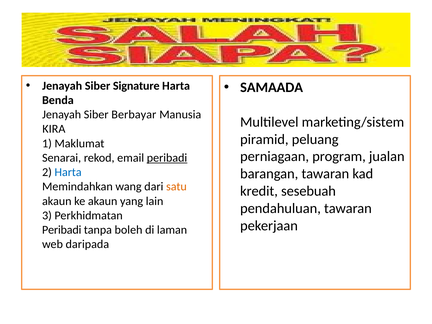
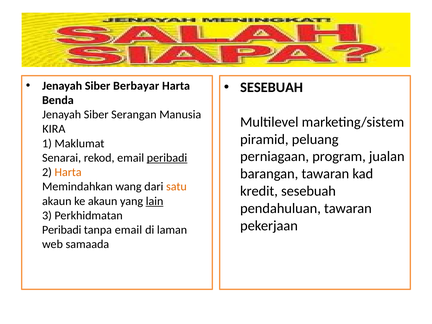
Signature: Signature -> Berbayar
SAMAADA at (272, 87): SAMAADA -> SESEBUAH
Berbayar: Berbayar -> Serangan
Harta at (68, 172) colour: blue -> orange
lain underline: none -> present
tanpa boleh: boleh -> email
daripada: daripada -> samaada
